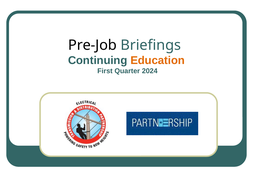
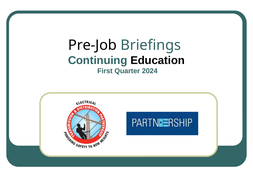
Education colour: orange -> black
